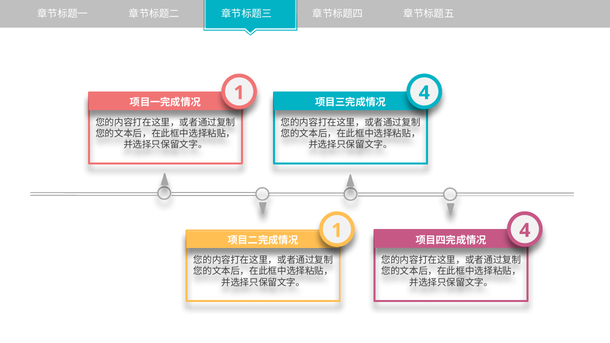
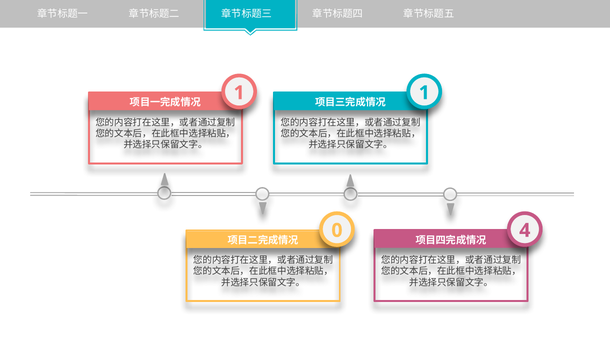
4 at (424, 93): 4 -> 1
1 at (337, 231): 1 -> 0
